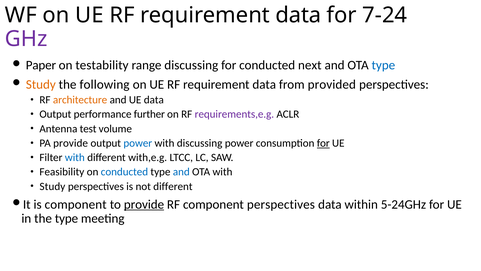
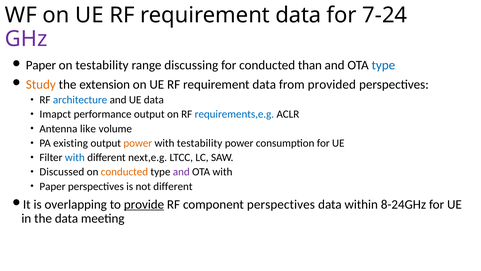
next: next -> than
following: following -> extension
architecture colour: orange -> blue
Output at (55, 114): Output -> Imapct
performance further: further -> output
requirements,e.g colour: purple -> blue
test: test -> like
PA provide: provide -> existing
power at (138, 143) colour: blue -> orange
with discussing: discussing -> testability
for at (323, 143) underline: present -> none
with,e.g: with,e.g -> next,e.g
Feasibility: Feasibility -> Discussed
conducted at (124, 172) colour: blue -> orange
and at (181, 172) colour: blue -> purple
Study at (52, 186): Study -> Paper
is component: component -> overlapping
5-24GHz: 5-24GHz -> 8-24GHz
the type: type -> data
